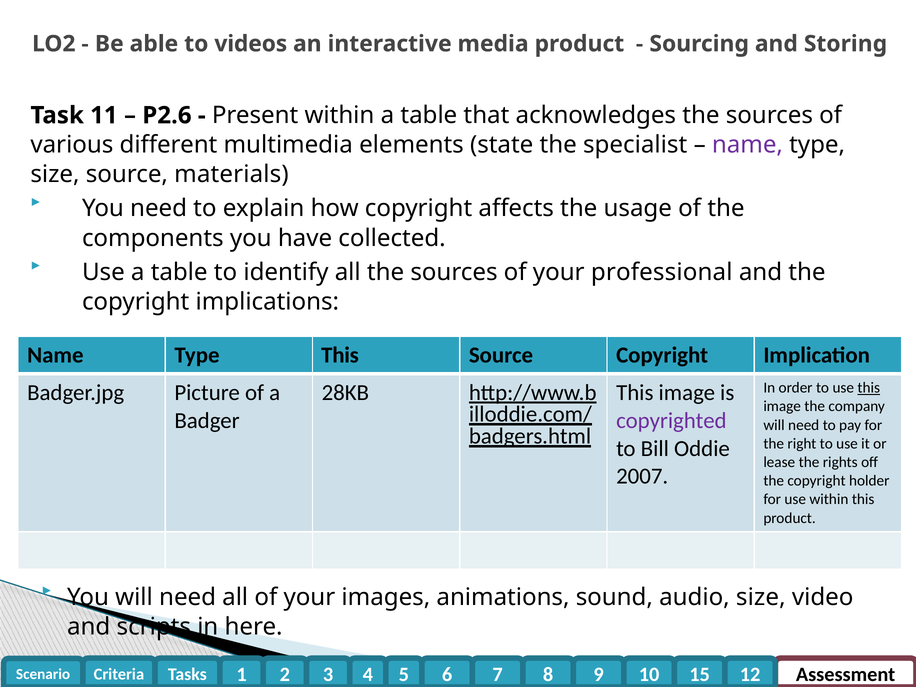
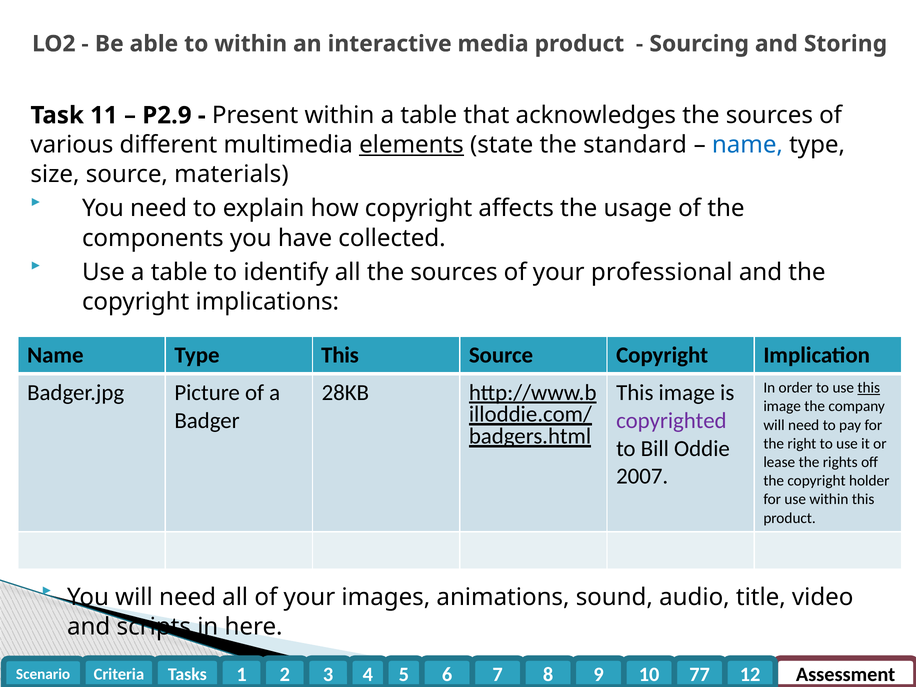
to videos: videos -> within
P2.6: P2.6 -> P2.9
elements underline: none -> present
specialist: specialist -> standard
name at (747, 145) colour: purple -> blue
audio size: size -> title
15: 15 -> 77
